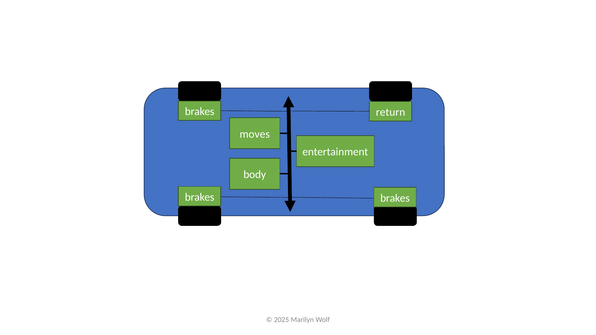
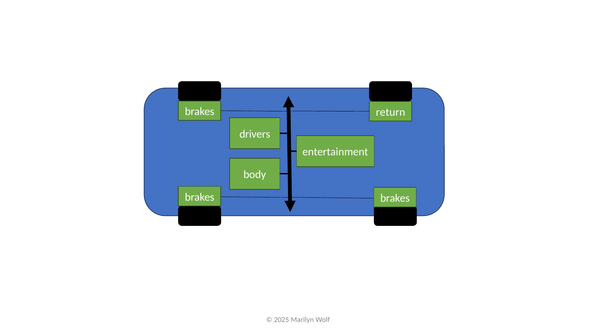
moves: moves -> drivers
